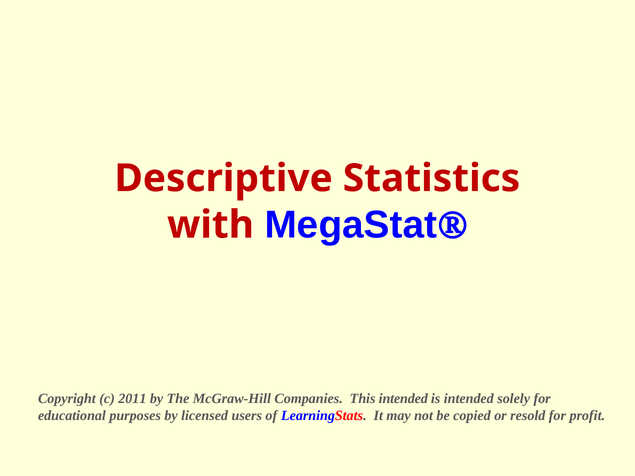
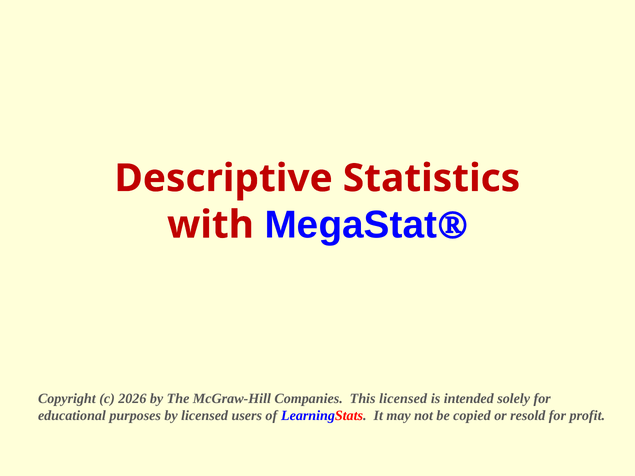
2011: 2011 -> 2026
This intended: intended -> licensed
